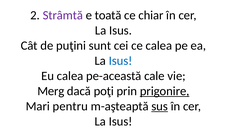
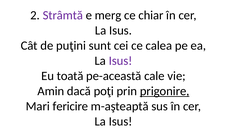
toată: toată -> merg
Isus at (121, 61) colour: blue -> purple
Eu calea: calea -> toată
Merg: Merg -> Amin
pentru: pentru -> fericire
sus underline: present -> none
